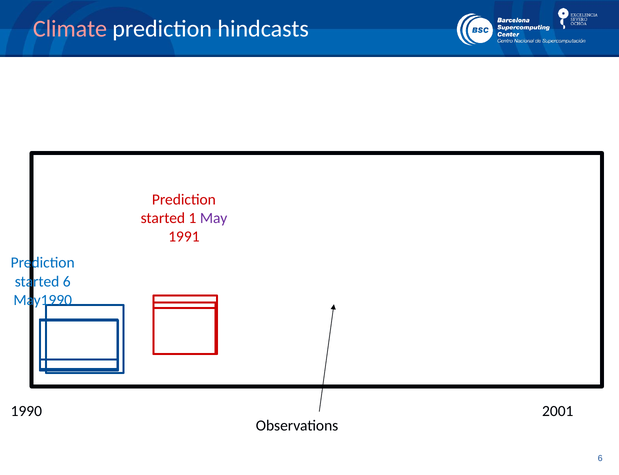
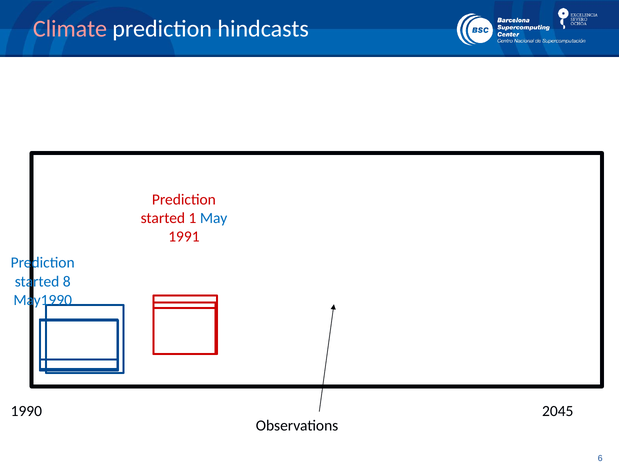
May colour: purple -> blue
started 6: 6 -> 8
2001: 2001 -> 2045
